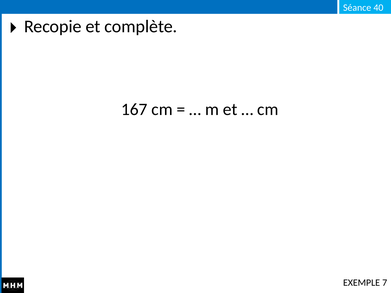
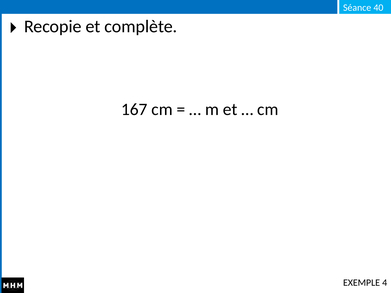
7: 7 -> 4
